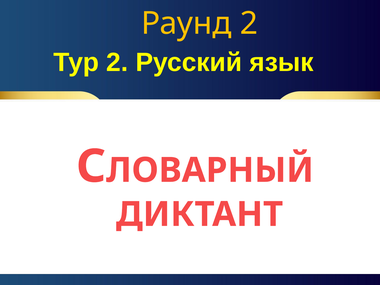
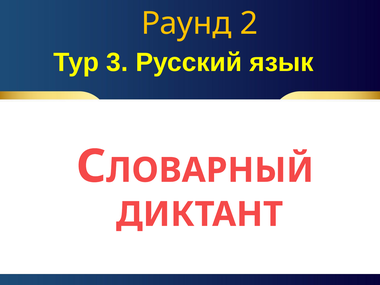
Тур 2: 2 -> 3
